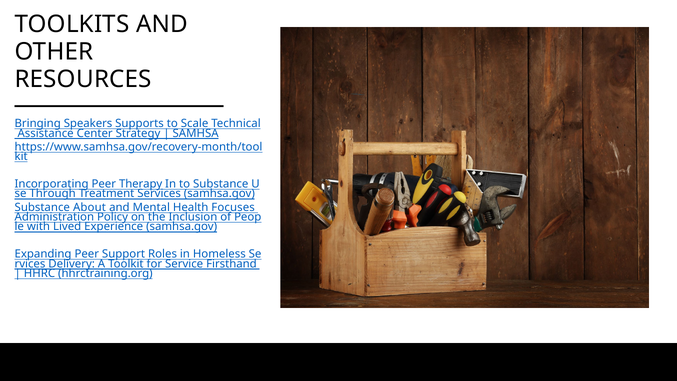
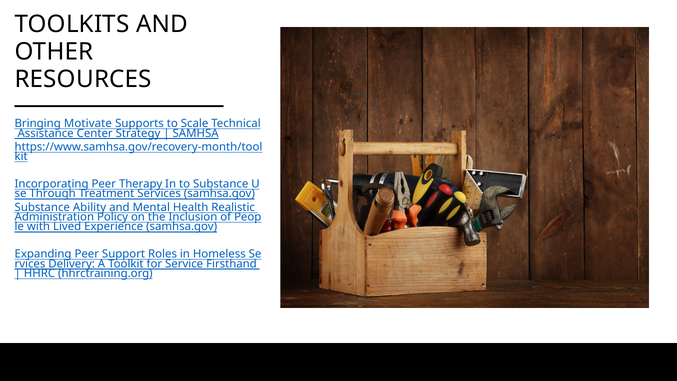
Speakers: Speakers -> Motivate
About: About -> Ability
Focuses: Focuses -> Realistic
